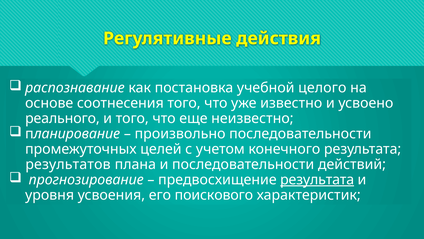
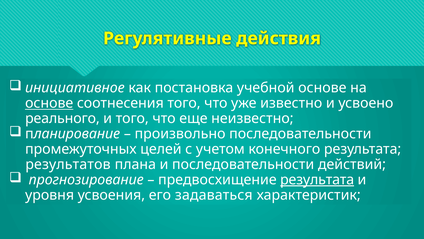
распознавание: распознавание -> инициативное
учебной целого: целого -> основе
основе at (49, 103) underline: none -> present
поискового: поискового -> задаваться
